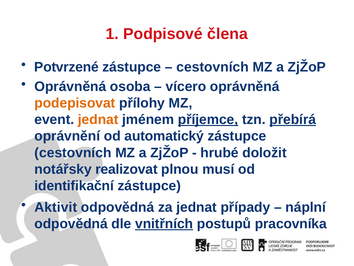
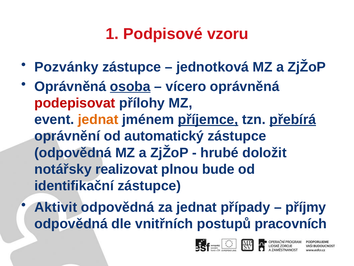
člena: člena -> vzoru
Potvrzené: Potvrzené -> Pozvánky
cestovních at (213, 67): cestovních -> jednotková
osoba underline: none -> present
podepisovat colour: orange -> red
cestovních at (73, 152): cestovních -> odpovědná
musí: musí -> bude
náplní: náplní -> příjmy
vnitřních underline: present -> none
pracovníka: pracovníka -> pracovních
